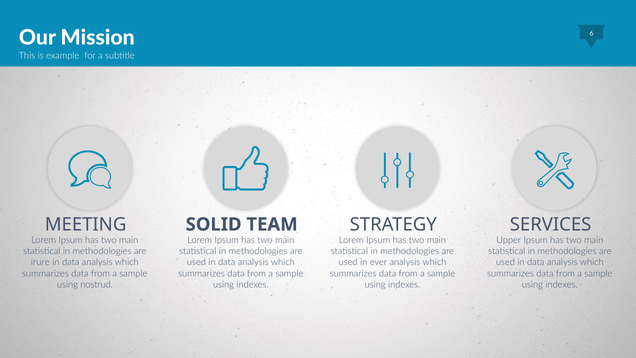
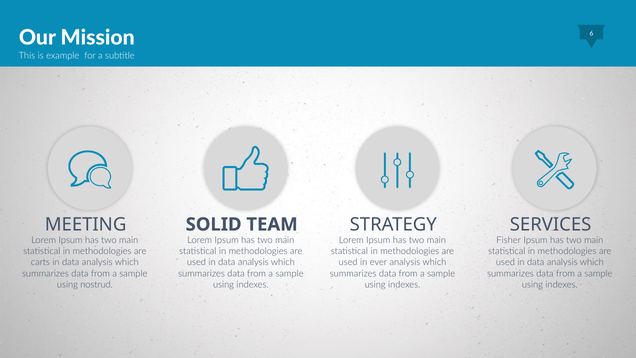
Upper: Upper -> Fisher
irure: irure -> carts
